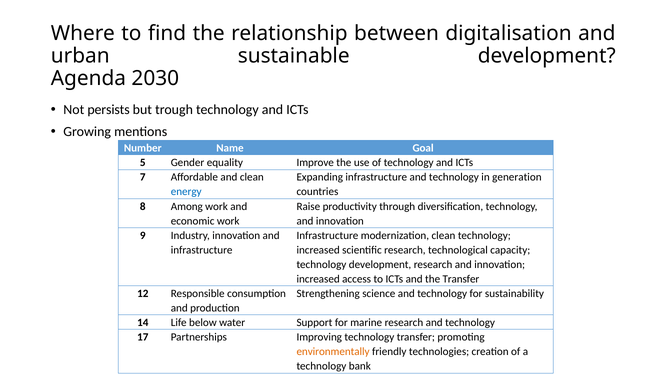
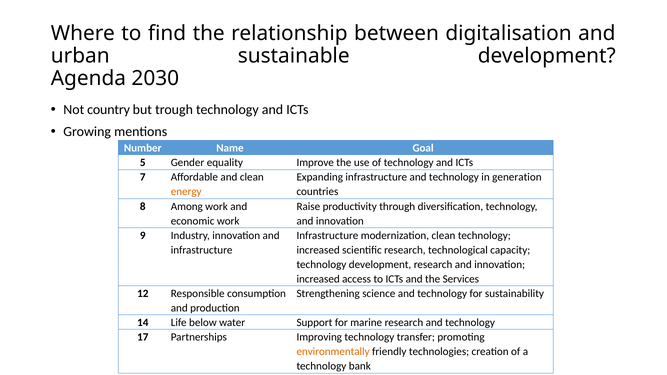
persists: persists -> country
energy colour: blue -> orange
the Transfer: Transfer -> Services
